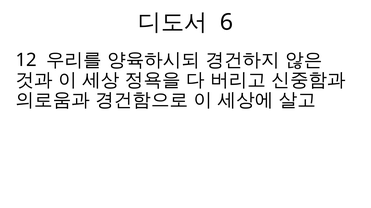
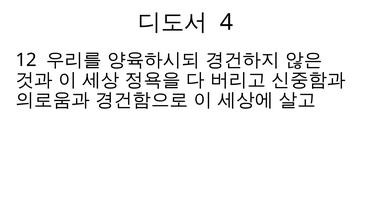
6: 6 -> 4
